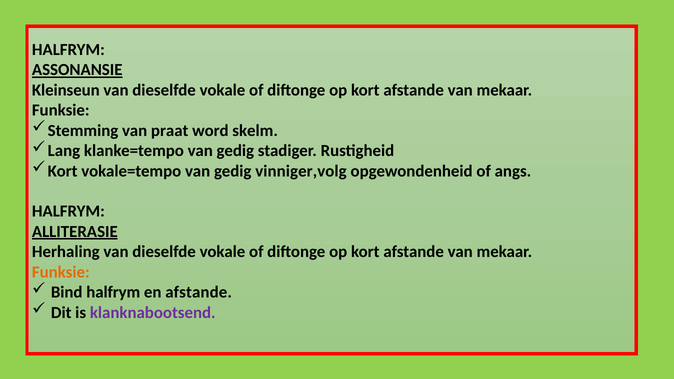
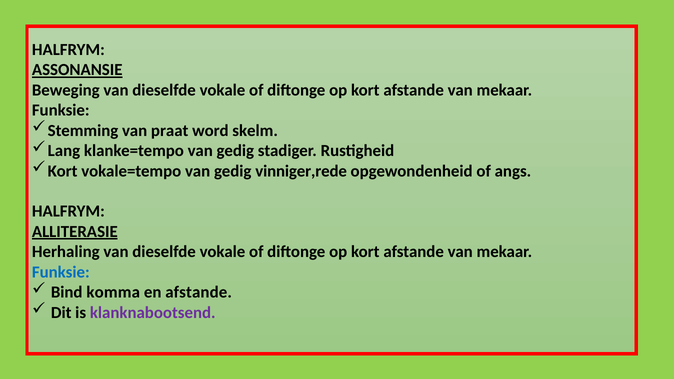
Kleinseun: Kleinseun -> Beweging
vinniger,volg: vinniger,volg -> vinniger,rede
Funksie at (61, 272) colour: orange -> blue
Bind halfrym: halfrym -> komma
